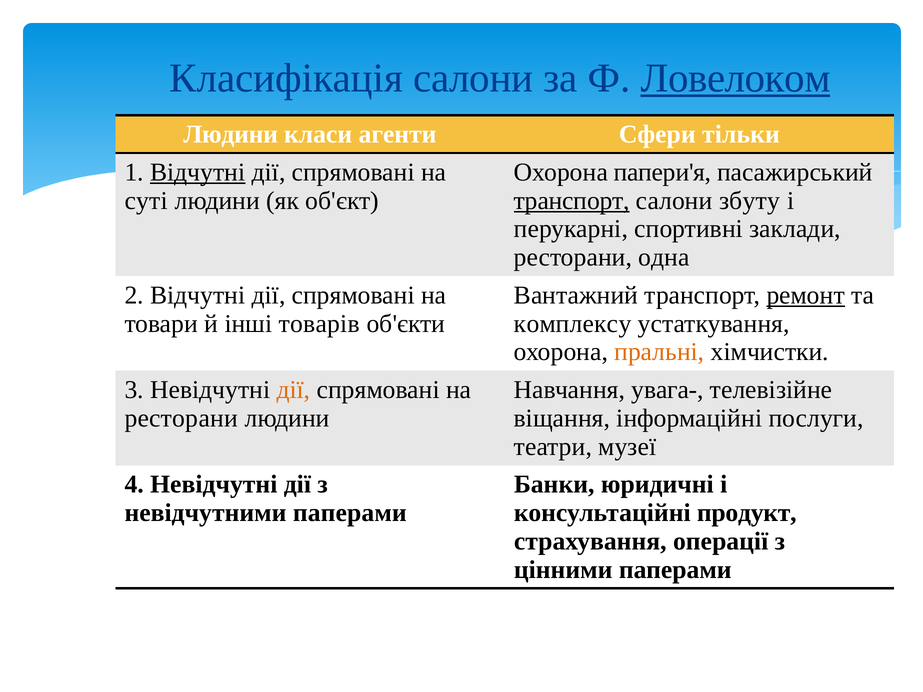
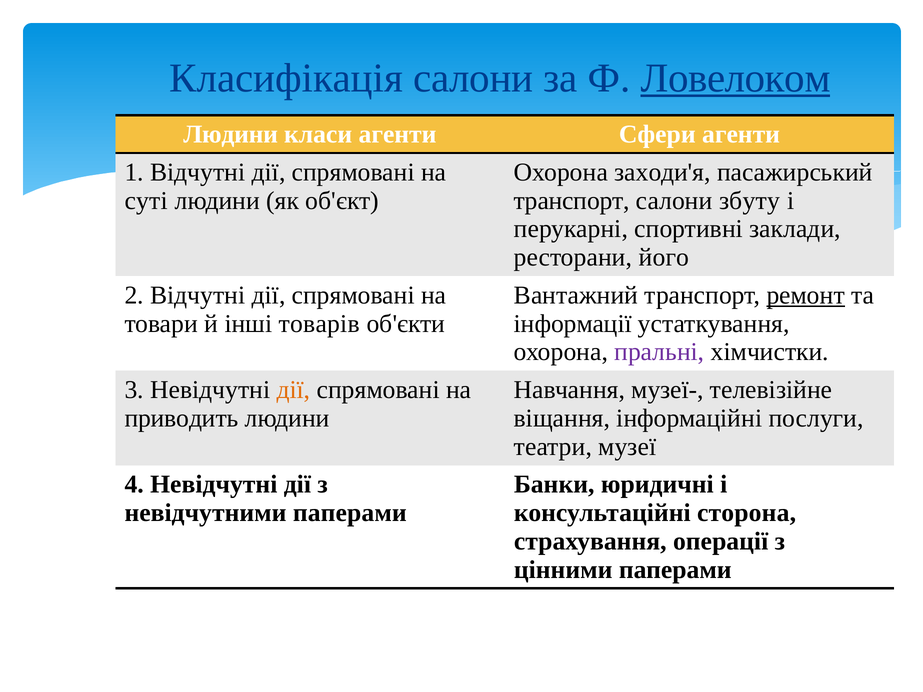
Сфери тільки: тільки -> агенти
Відчутні at (198, 172) underline: present -> none
папери'я: папери'я -> заходи'я
транспорт at (572, 201) underline: present -> none
одна: одна -> його
комплексу: комплексу -> інформації
пральні colour: orange -> purple
увага-: увага- -> музеї-
ресторани at (181, 418): ресторани -> приводить
продукт: продукт -> сторона
